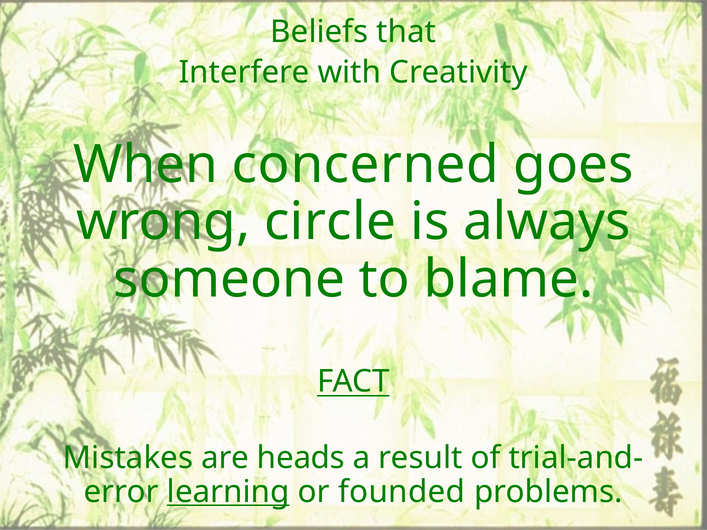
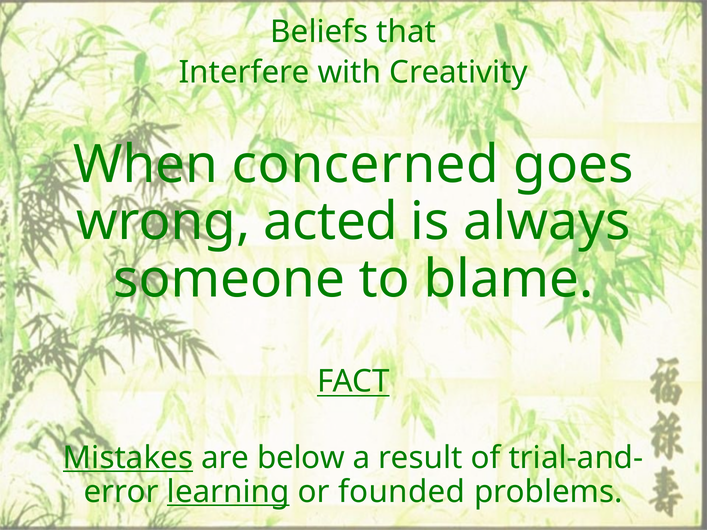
circle: circle -> acted
Mistakes underline: none -> present
heads: heads -> below
